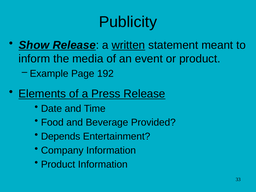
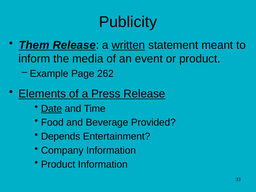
Show: Show -> Them
192: 192 -> 262
Date underline: none -> present
